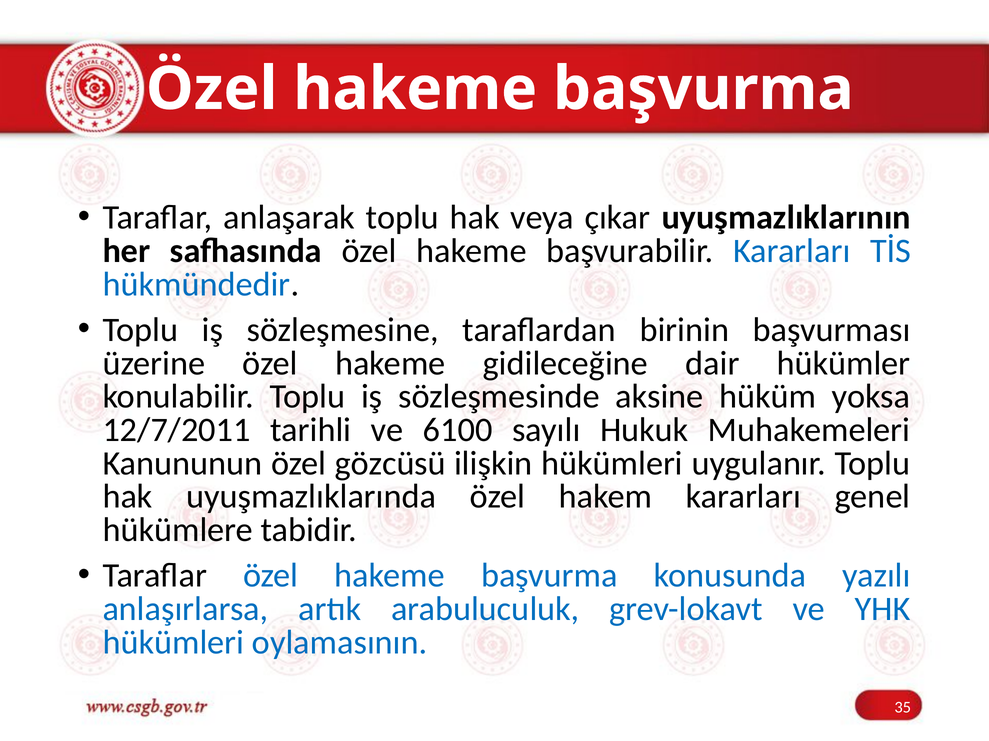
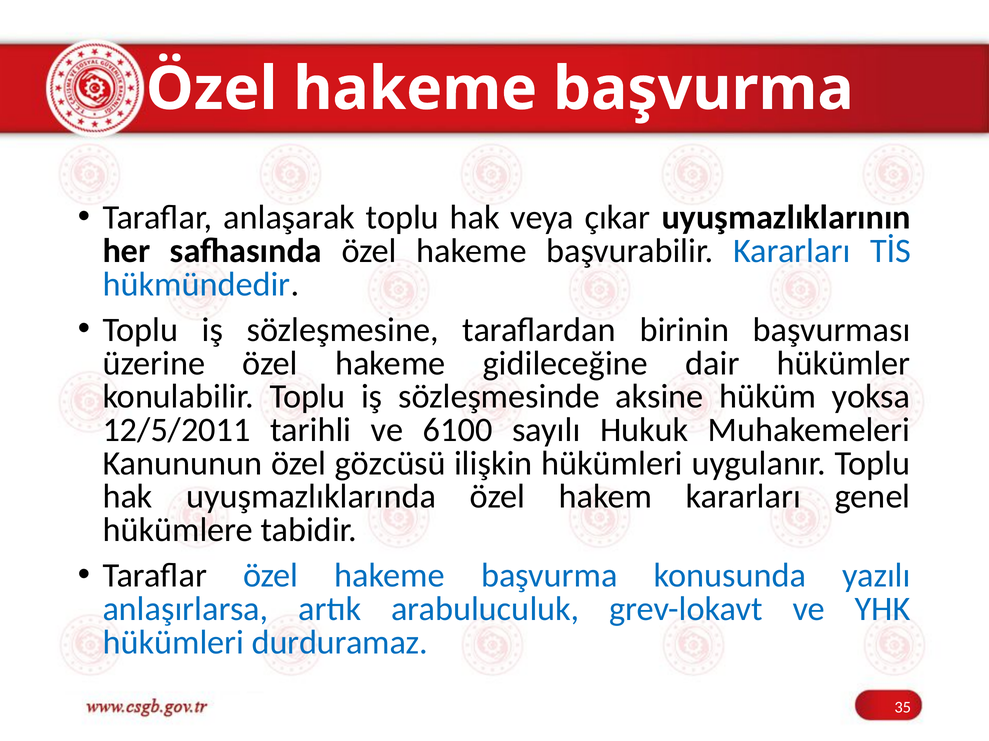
12/7/2011: 12/7/2011 -> 12/5/2011
oylamasının: oylamasının -> durduramaz
